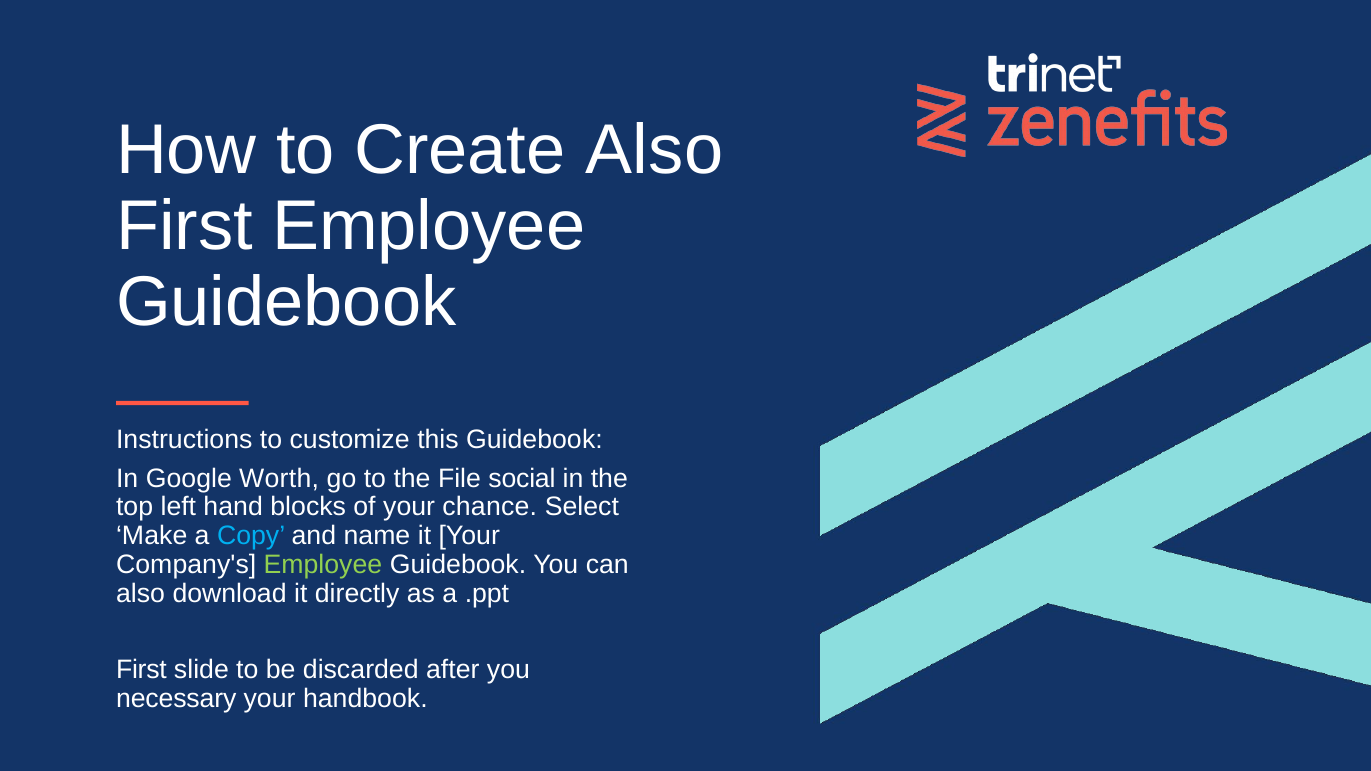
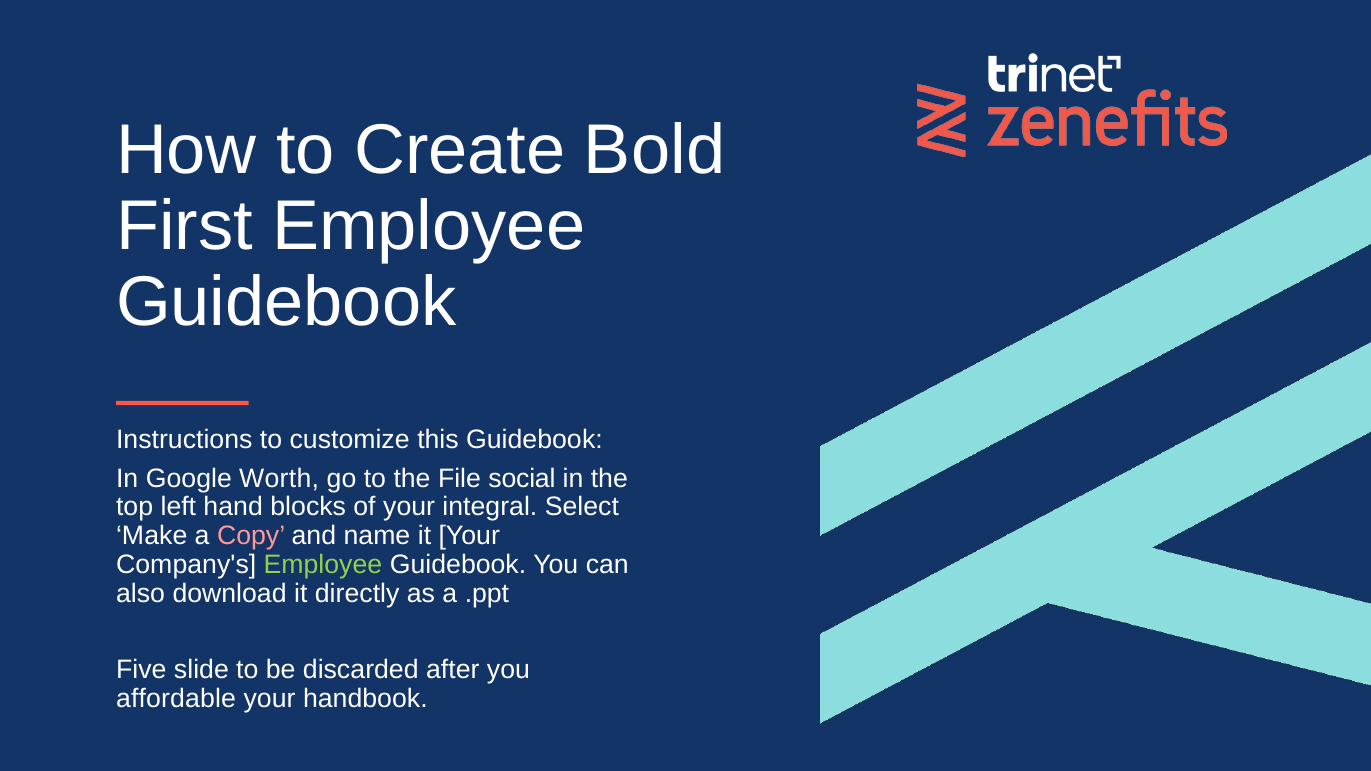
Create Also: Also -> Bold
chance: chance -> integral
Copy colour: light blue -> pink
First at (141, 670): First -> Five
necessary: necessary -> affordable
